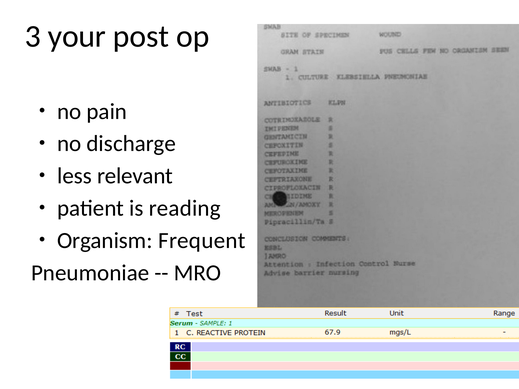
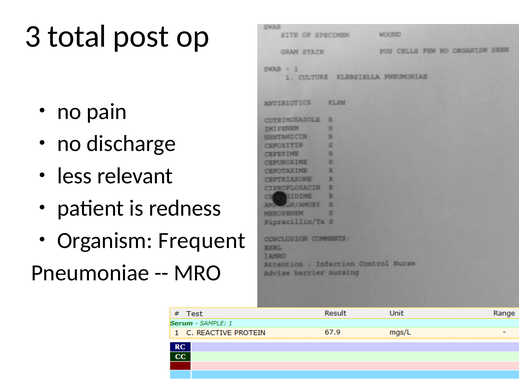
your: your -> total
reading: reading -> redness
